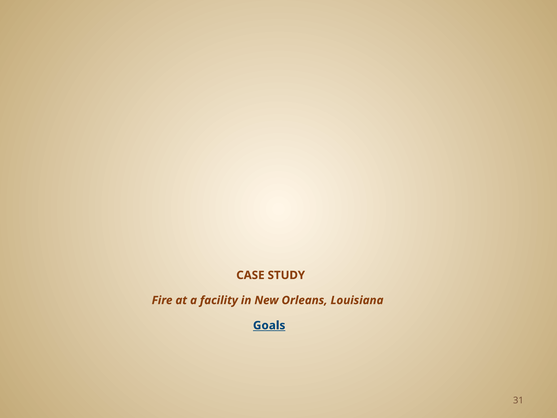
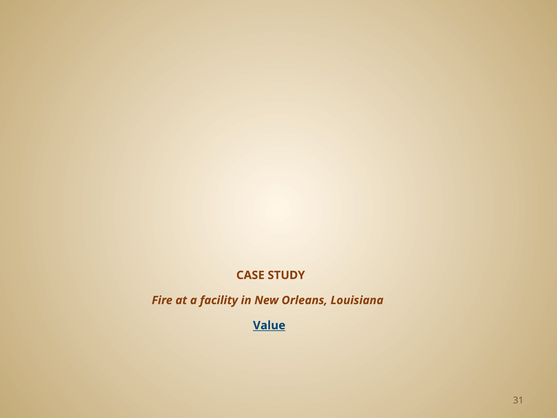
Goals: Goals -> Value
